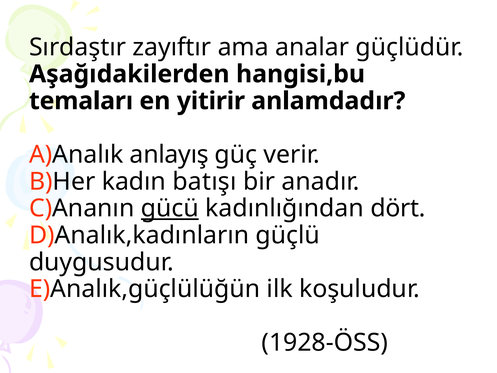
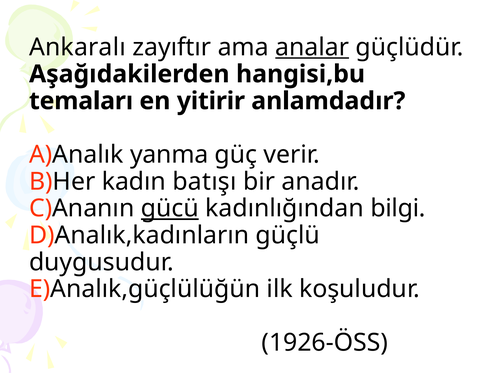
Sırdaştır: Sırdaştır -> Ankaralı
analar underline: none -> present
anlayış: anlayış -> yanma
dört: dört -> bilgi
1928-ÖSS: 1928-ÖSS -> 1926-ÖSS
